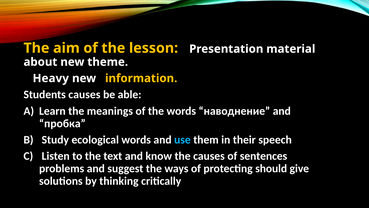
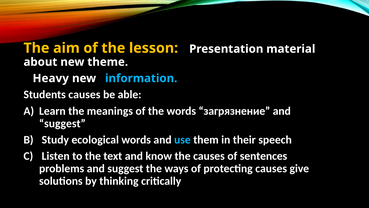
information colour: yellow -> light blue
наводнение: наводнение -> загрязнение
пробка at (62, 123): пробка -> suggest
protecting should: should -> causes
